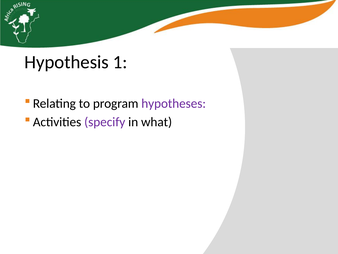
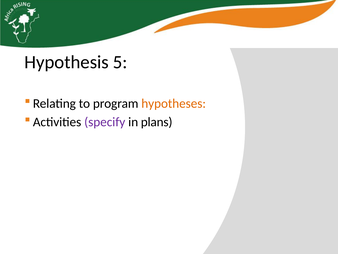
1: 1 -> 5
hypotheses colour: purple -> orange
what: what -> plans
